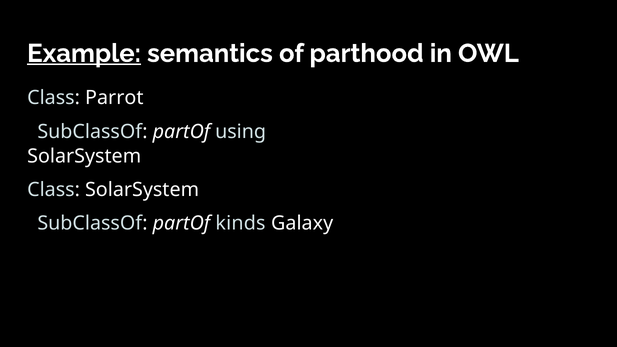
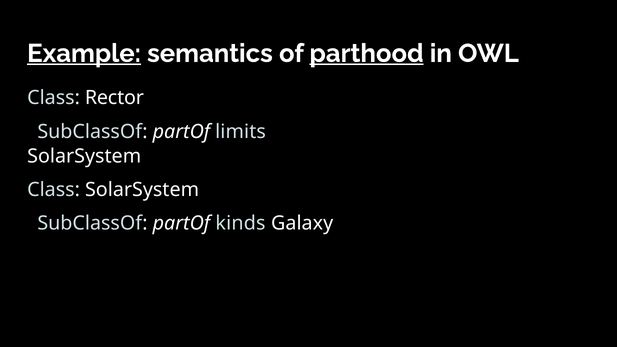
parthood underline: none -> present
Parrot: Parrot -> Rector
using: using -> limits
